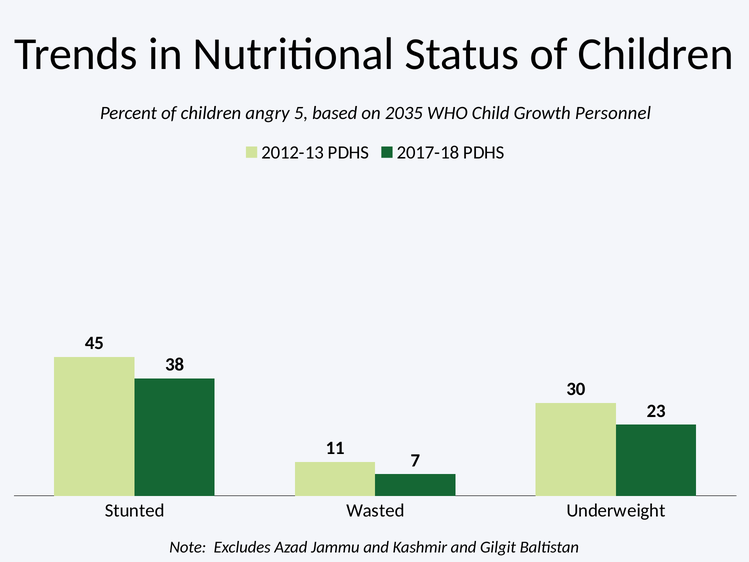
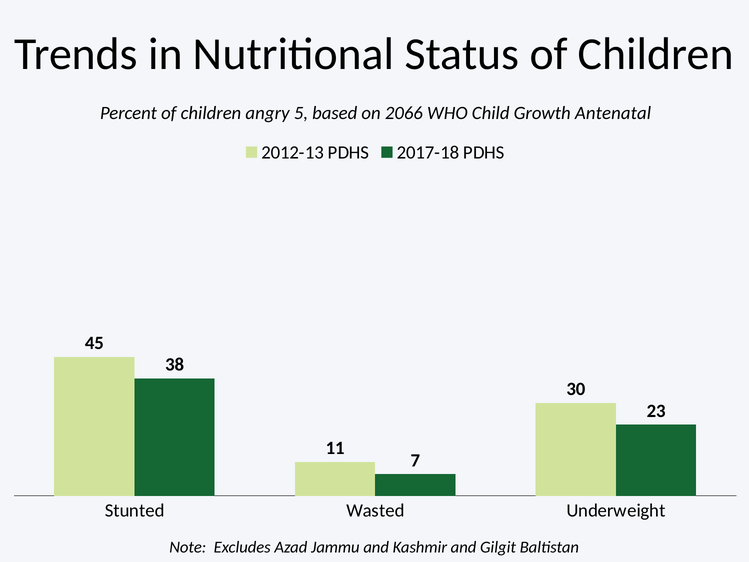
2035: 2035 -> 2066
Personnel: Personnel -> Antenatal
